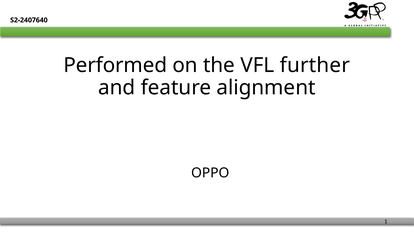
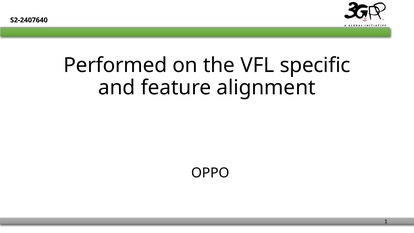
further: further -> specific
